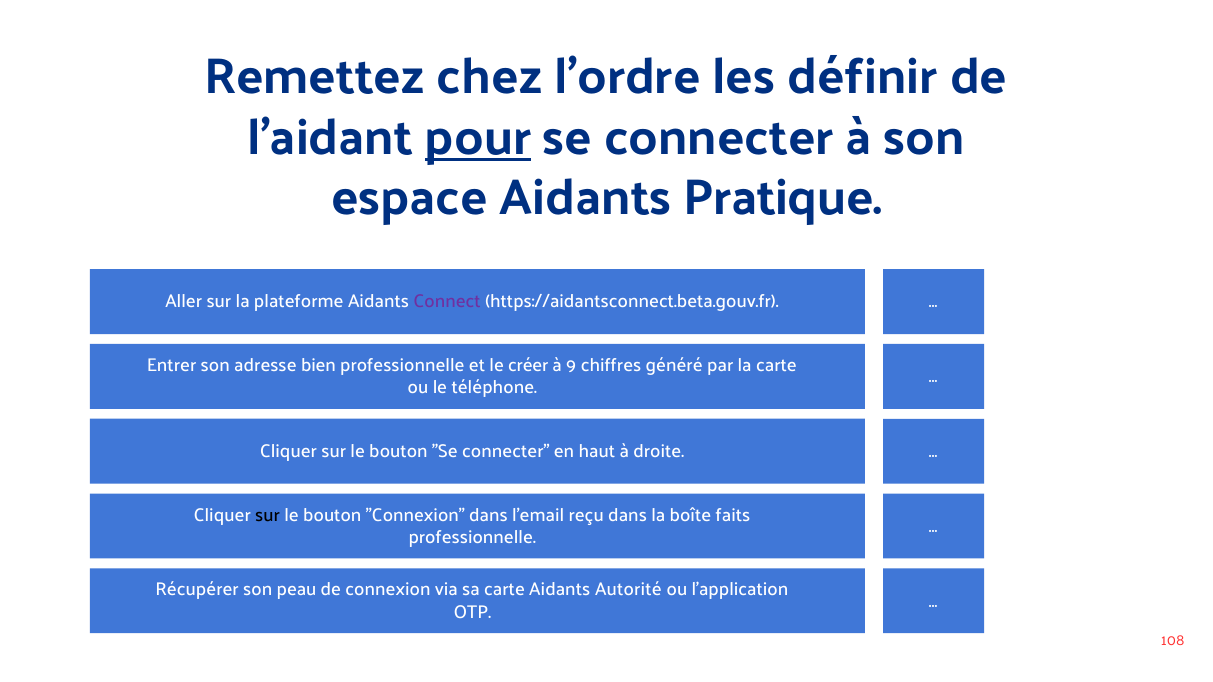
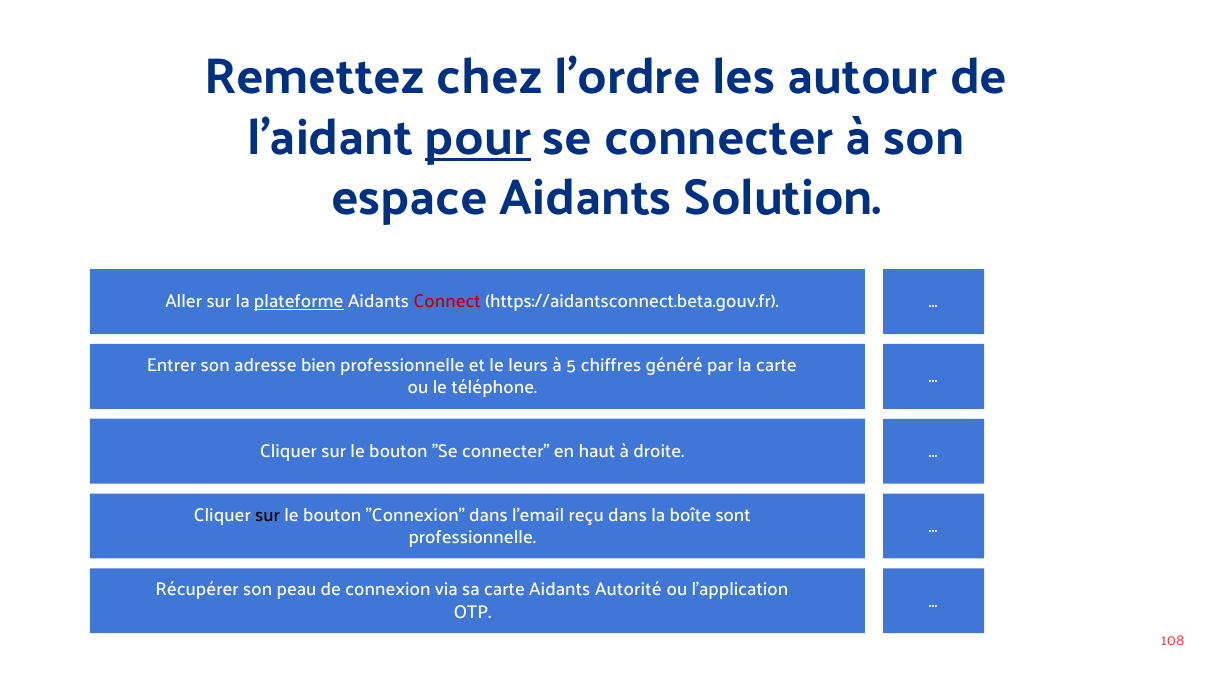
définir: définir -> autour
Pratique: Pratique -> Solution
plateforme underline: none -> present
Connect colour: purple -> red
créer: créer -> leurs
9: 9 -> 5
faits: faits -> sont
